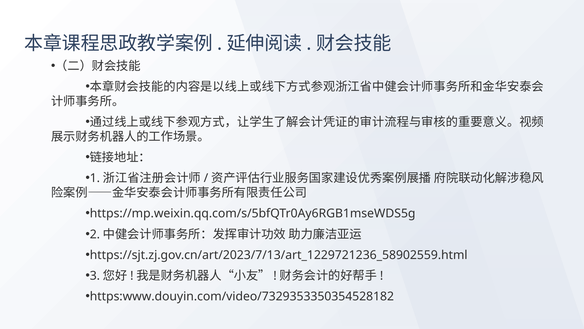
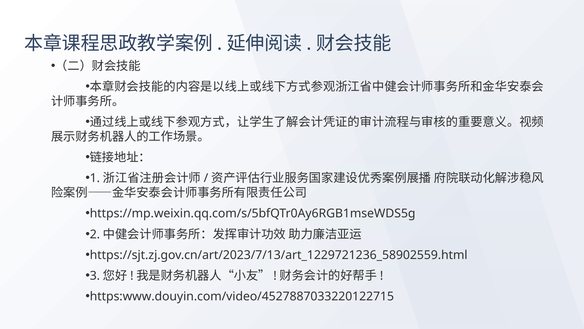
https:www.douyin.com/video/7329353350354528182: https:www.douyin.com/video/7329353350354528182 -> https:www.douyin.com/video/4527887033220122715
